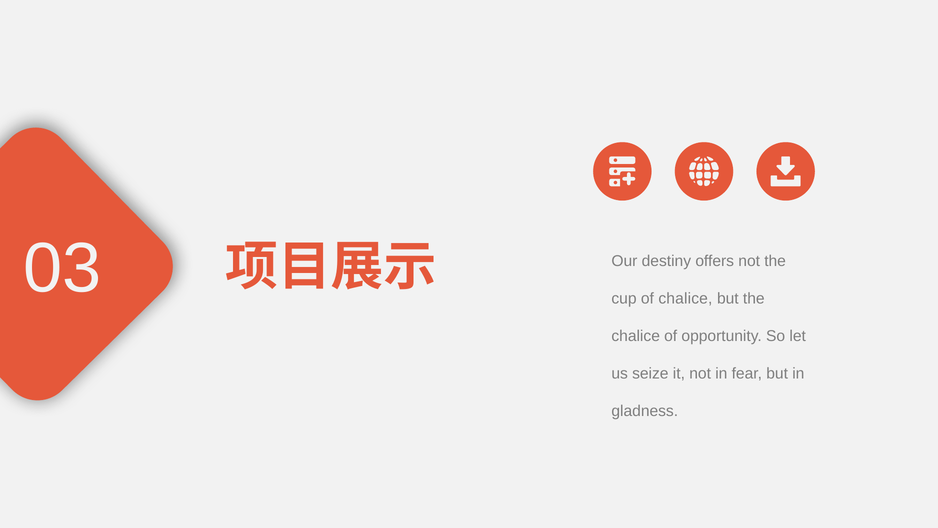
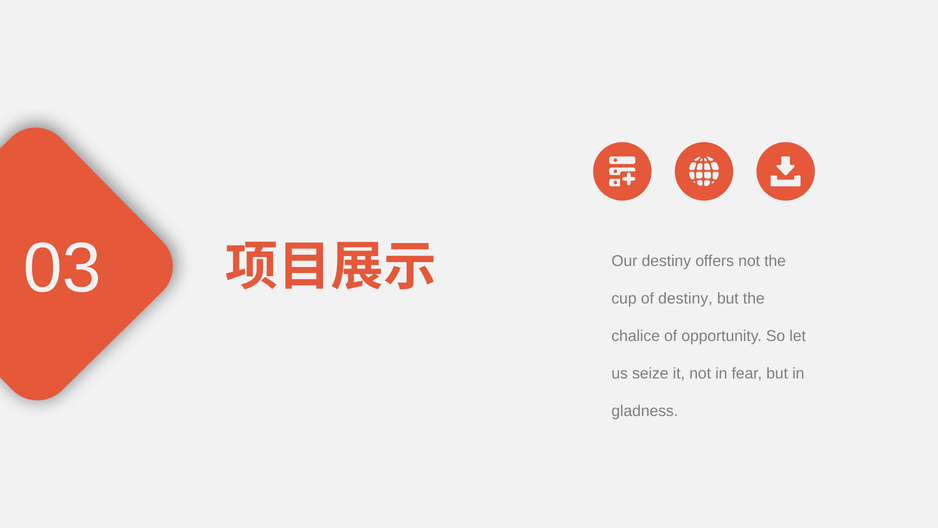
of chalice: chalice -> destiny
